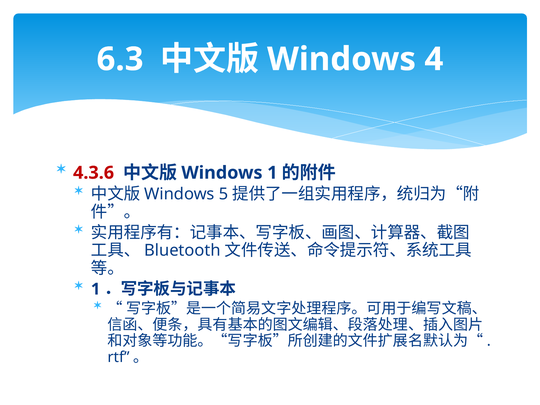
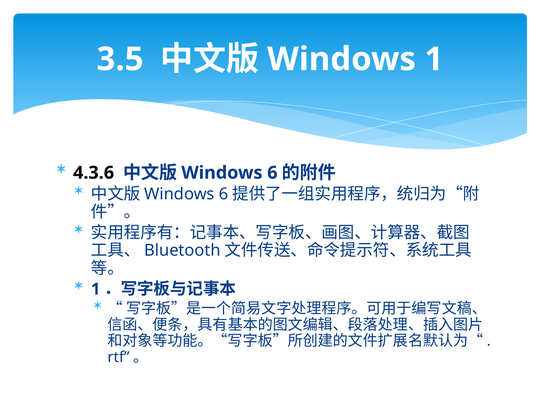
6.3: 6.3 -> 3.5
4 at (434, 59): 4 -> 1
4.3.6 colour: red -> black
1 at (272, 173): 1 -> 6
5 at (224, 194): 5 -> 6
